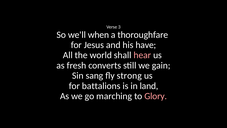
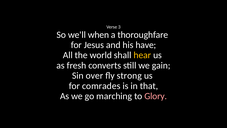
hear colour: pink -> yellow
sang: sang -> over
battalions: battalions -> comrades
land: land -> that
